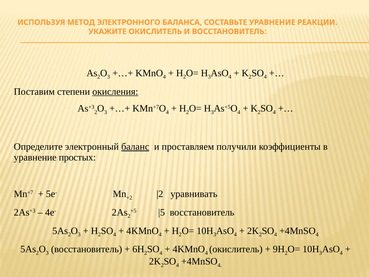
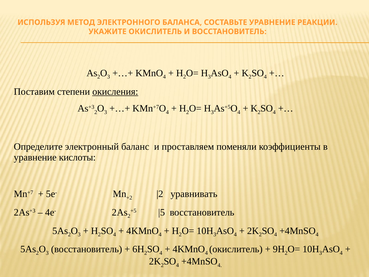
баланс underline: present -> none
получили: получили -> поменяли
простых: простых -> кислоты
